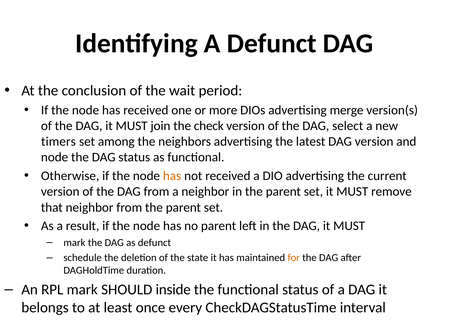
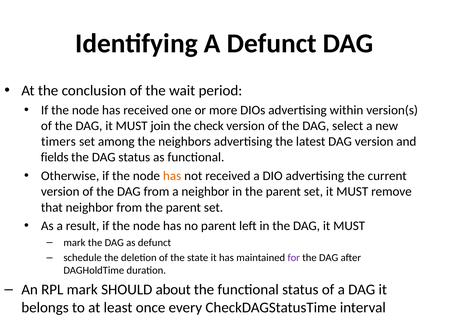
merge: merge -> within
node at (55, 158): node -> fields
for colour: orange -> purple
inside: inside -> about
